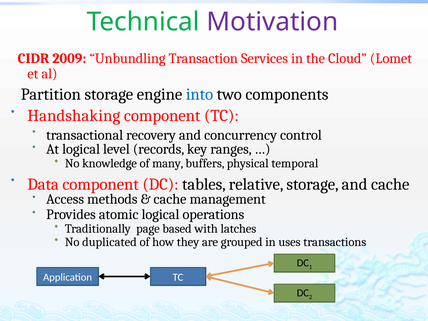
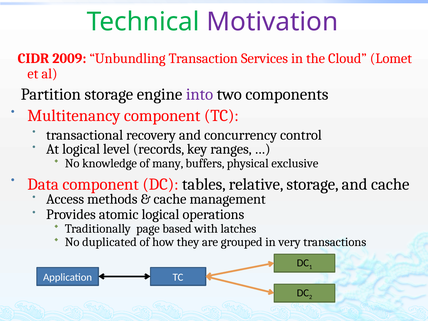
into colour: blue -> purple
Handshaking: Handshaking -> Multitenancy
temporal: temporal -> exclusive
uses: uses -> very
